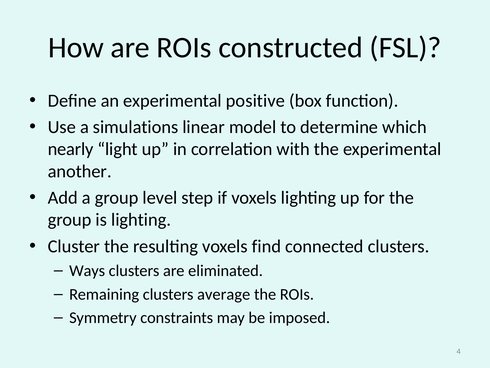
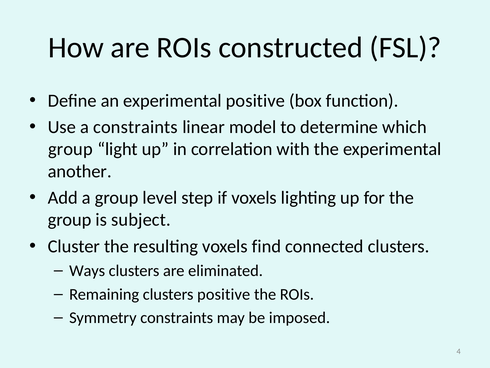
a simulations: simulations -> constraints
nearly at (71, 149): nearly -> group
is lighting: lighting -> subject
clusters average: average -> positive
